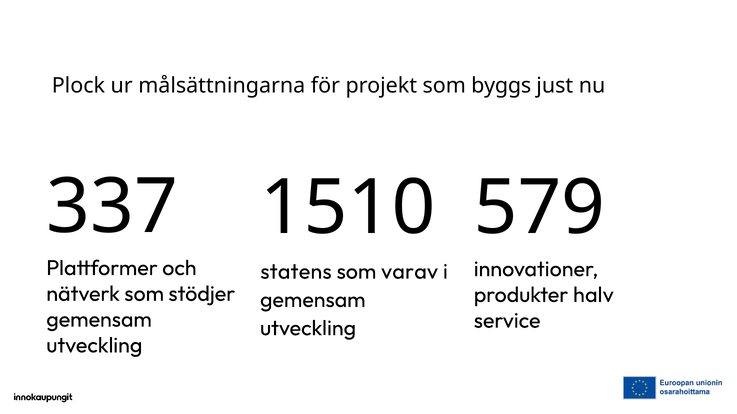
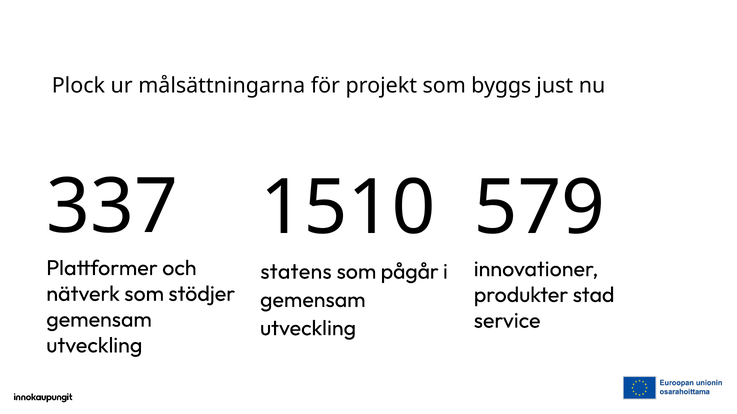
varav: varav -> pågår
halv: halv -> stad
